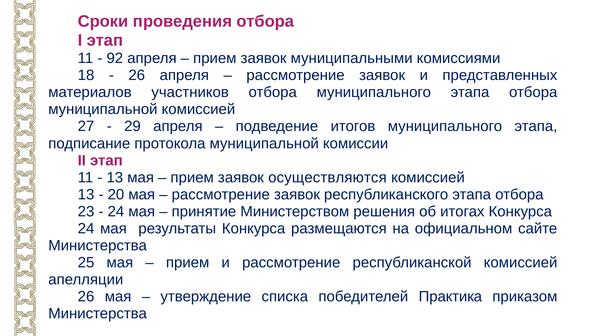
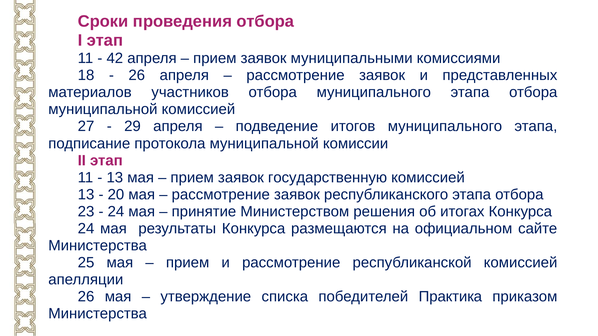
92: 92 -> 42
осуществляются: осуществляются -> государственную
